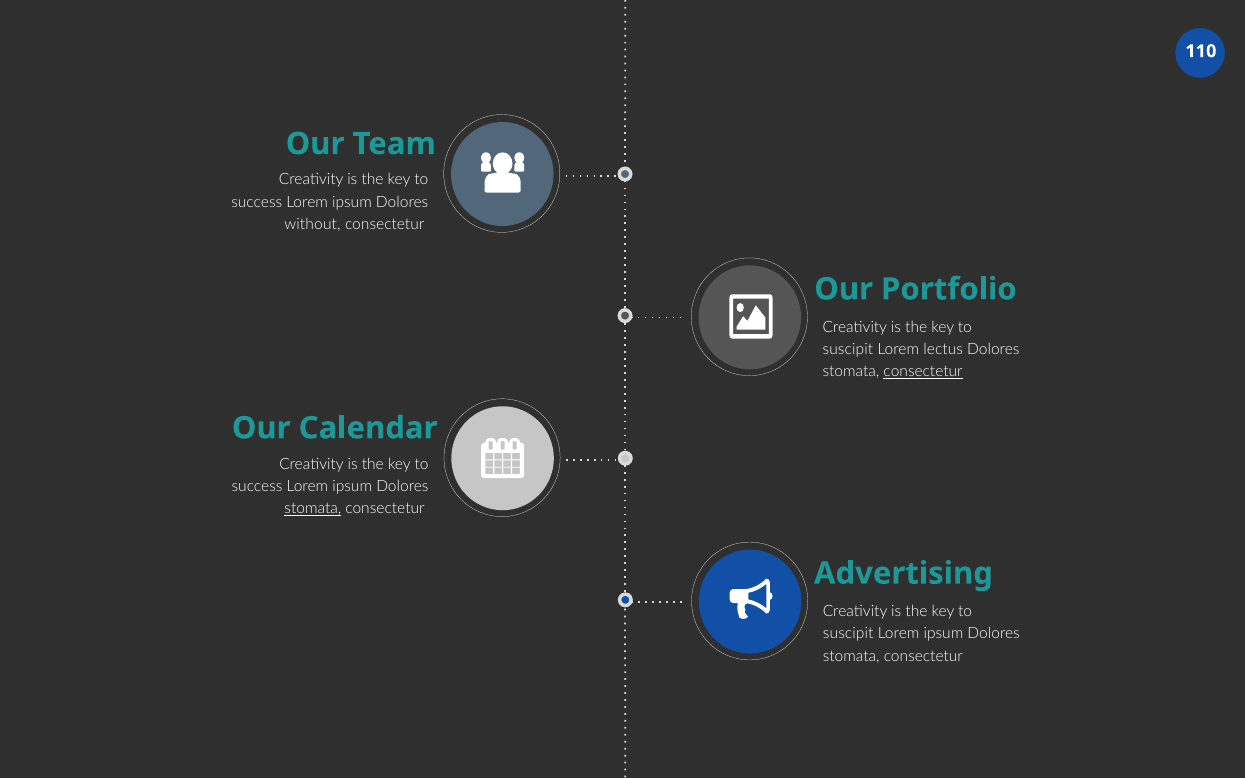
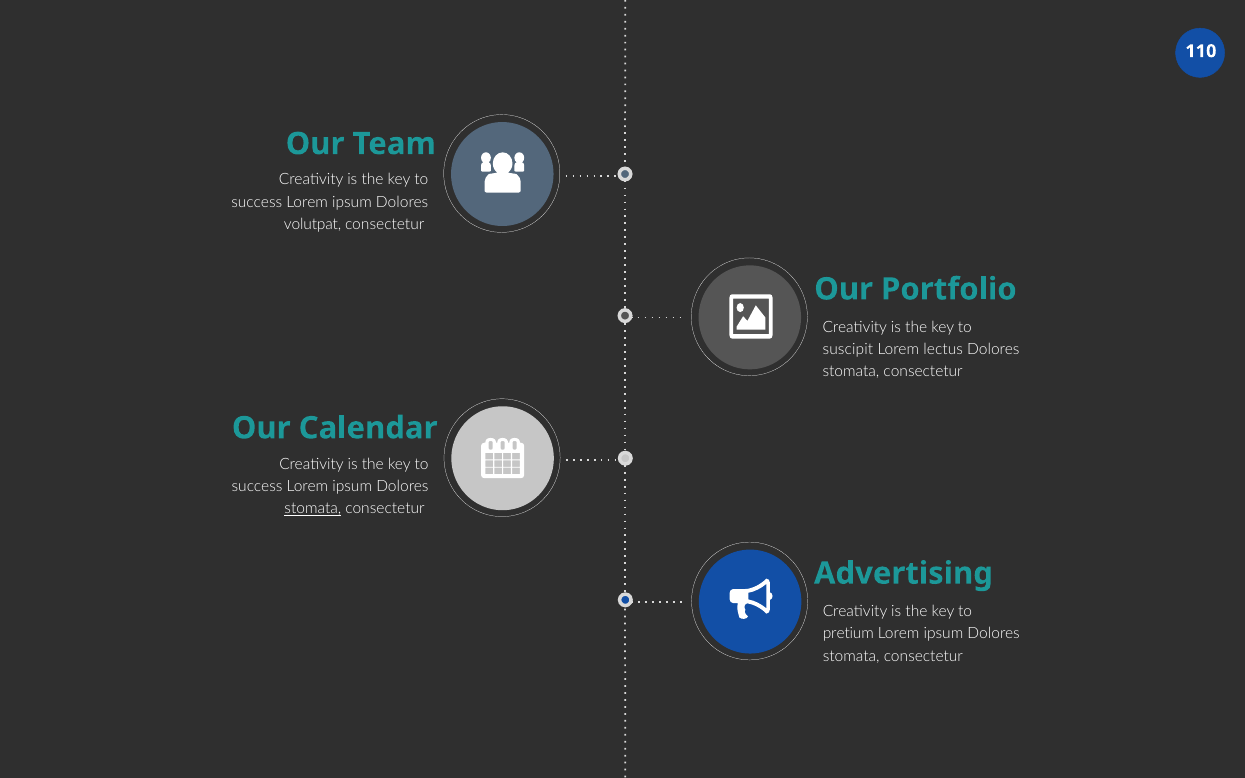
without: without -> volutpat
consectetur at (923, 372) underline: present -> none
suscipit at (848, 634): suscipit -> pretium
